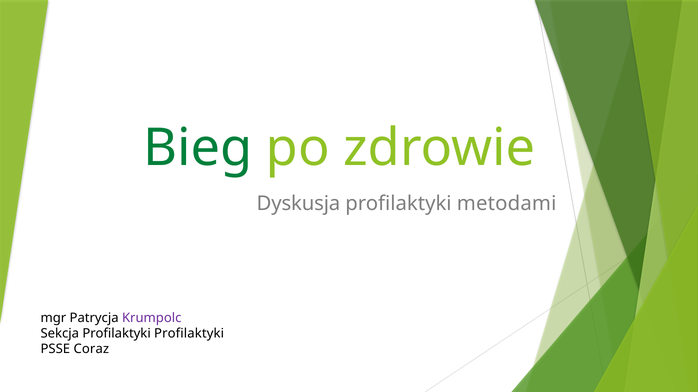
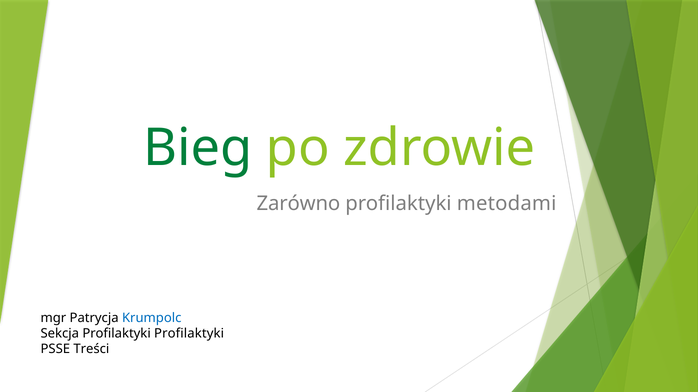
Dyskusja: Dyskusja -> Zarówno
Krumpolc colour: purple -> blue
Coraz: Coraz -> Treści
